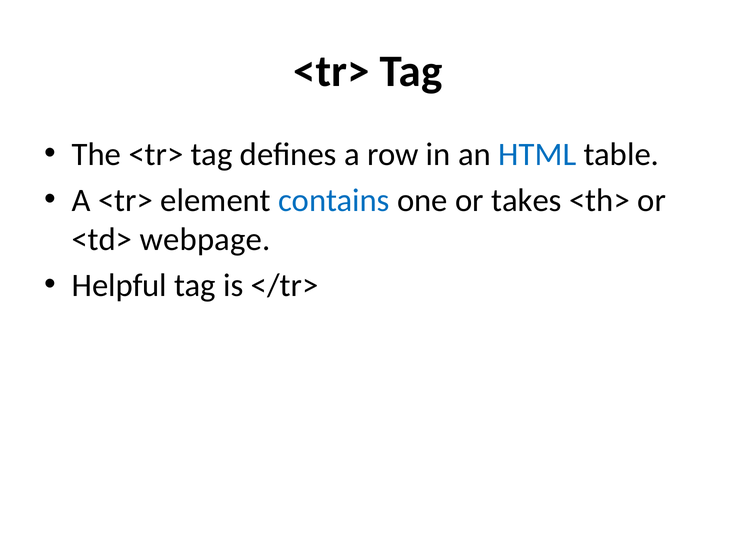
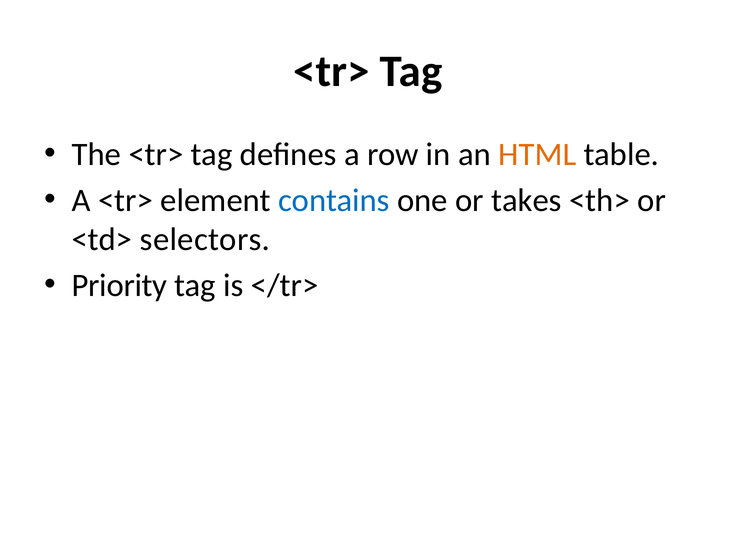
HTML colour: blue -> orange
webpage: webpage -> selectors
Helpful: Helpful -> Priority
